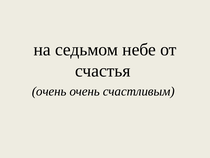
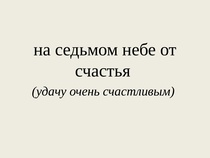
очень at (49, 91): очень -> удачу
